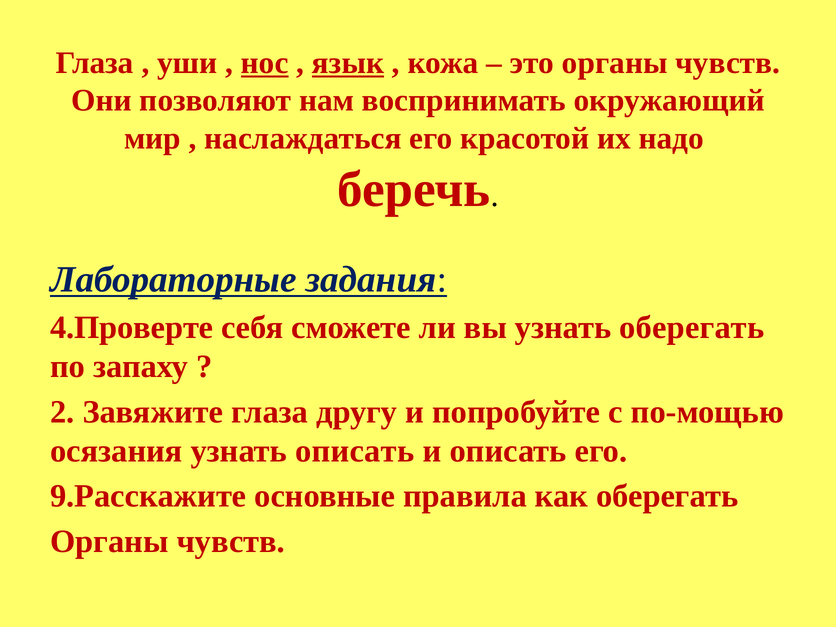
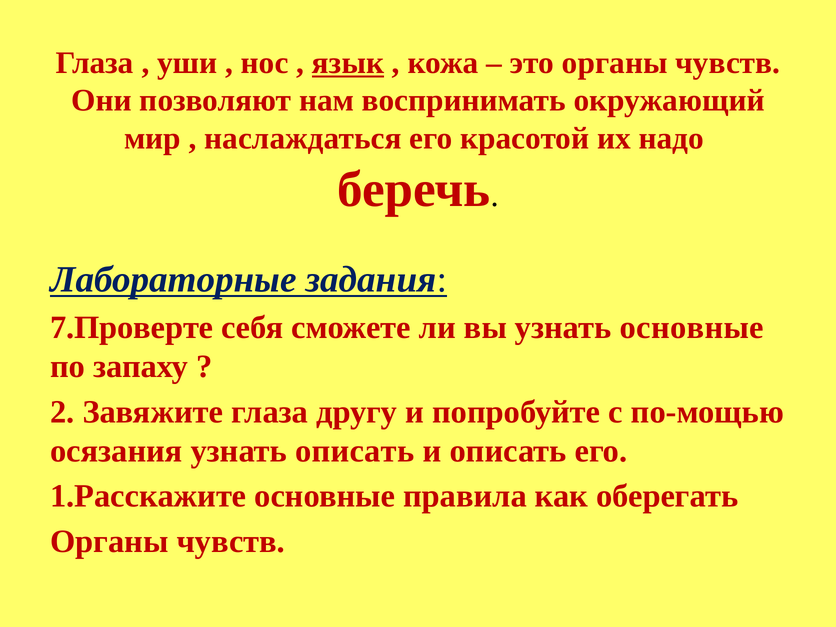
нос underline: present -> none
4.Проверте: 4.Проверте -> 7.Проверте
узнать оберегать: оберегать -> основные
9.Расскажите: 9.Расскажите -> 1.Расскажите
